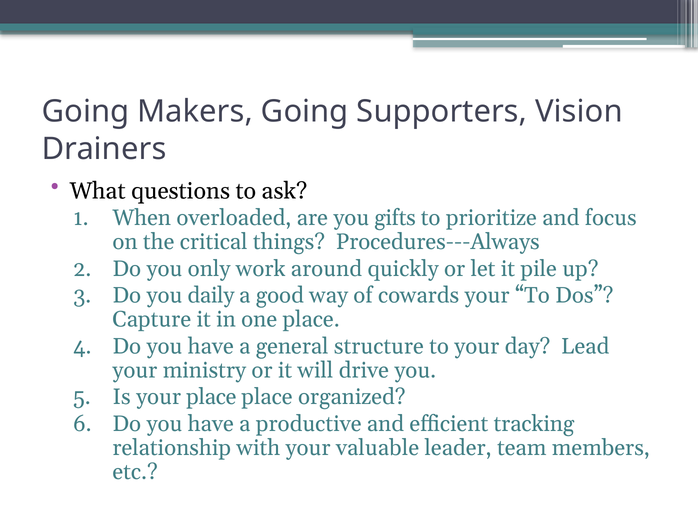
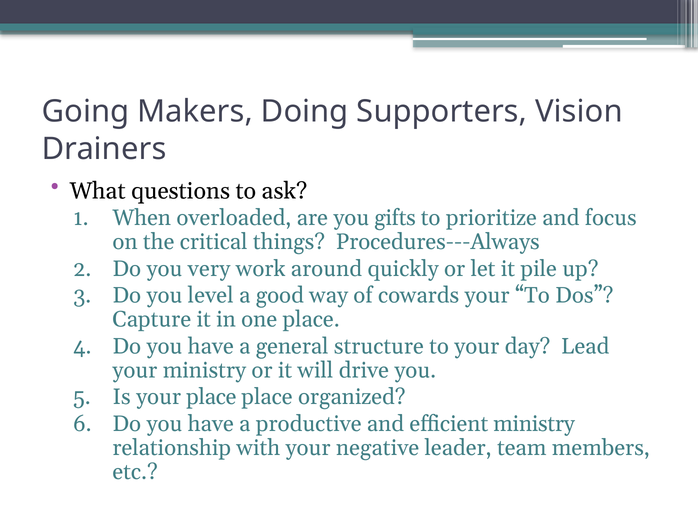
Makers Going: Going -> Doing
only: only -> very
daily: daily -> level
efficient tracking: tracking -> ministry
valuable: valuable -> negative
